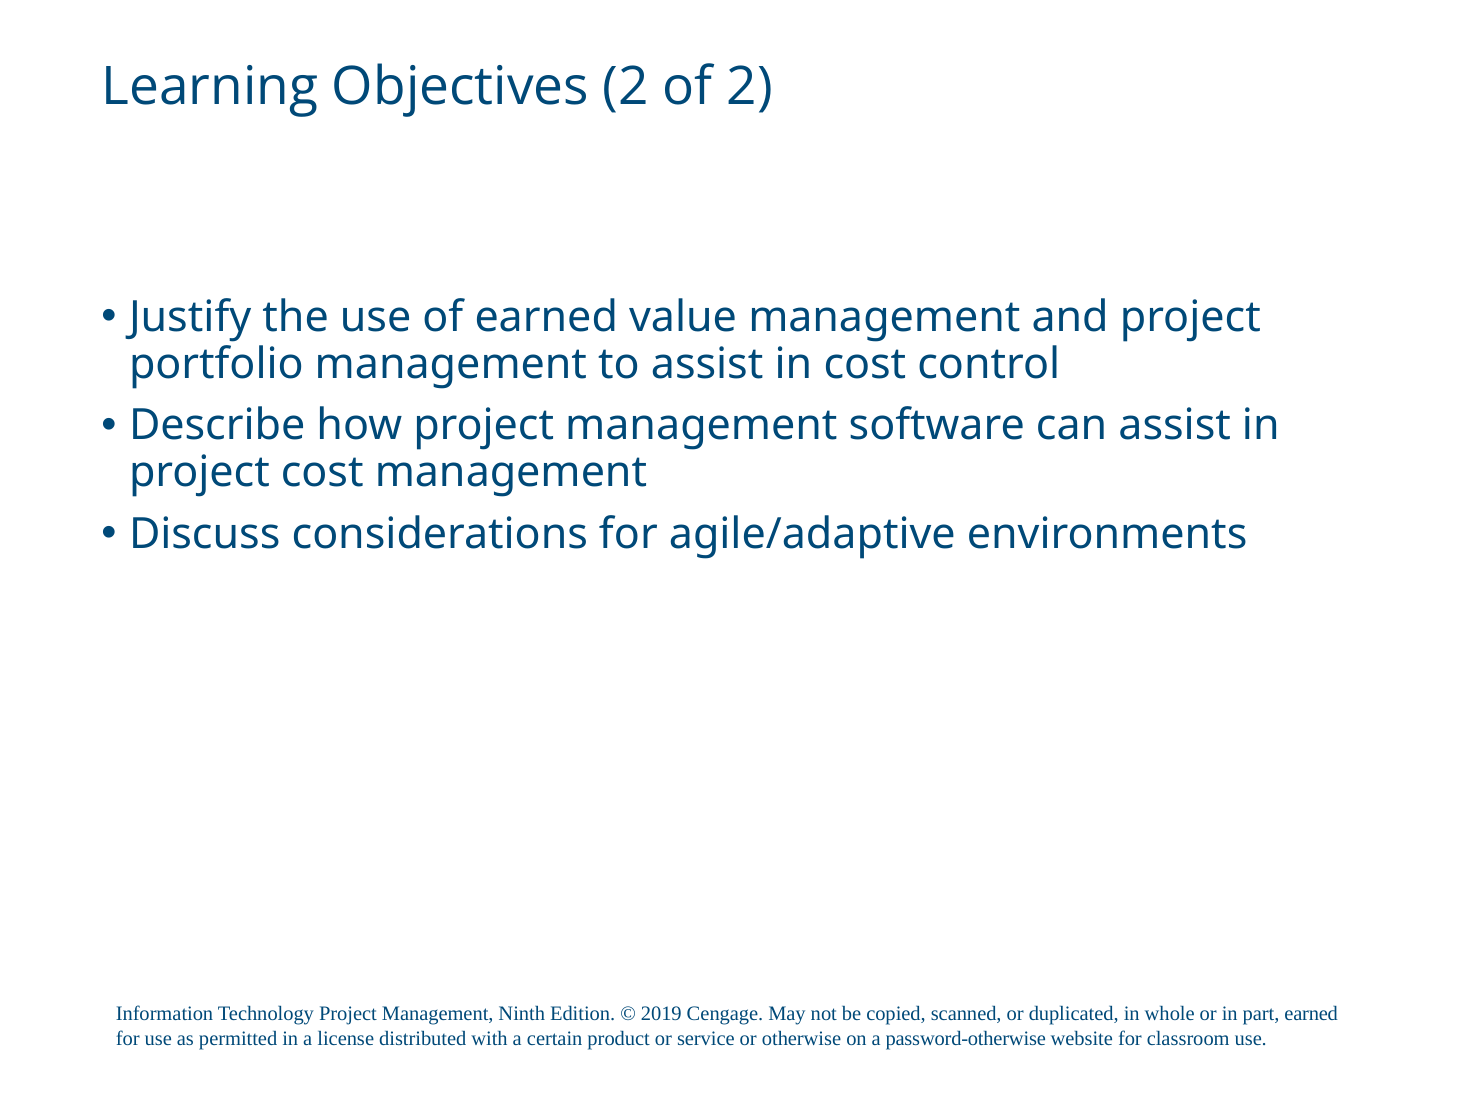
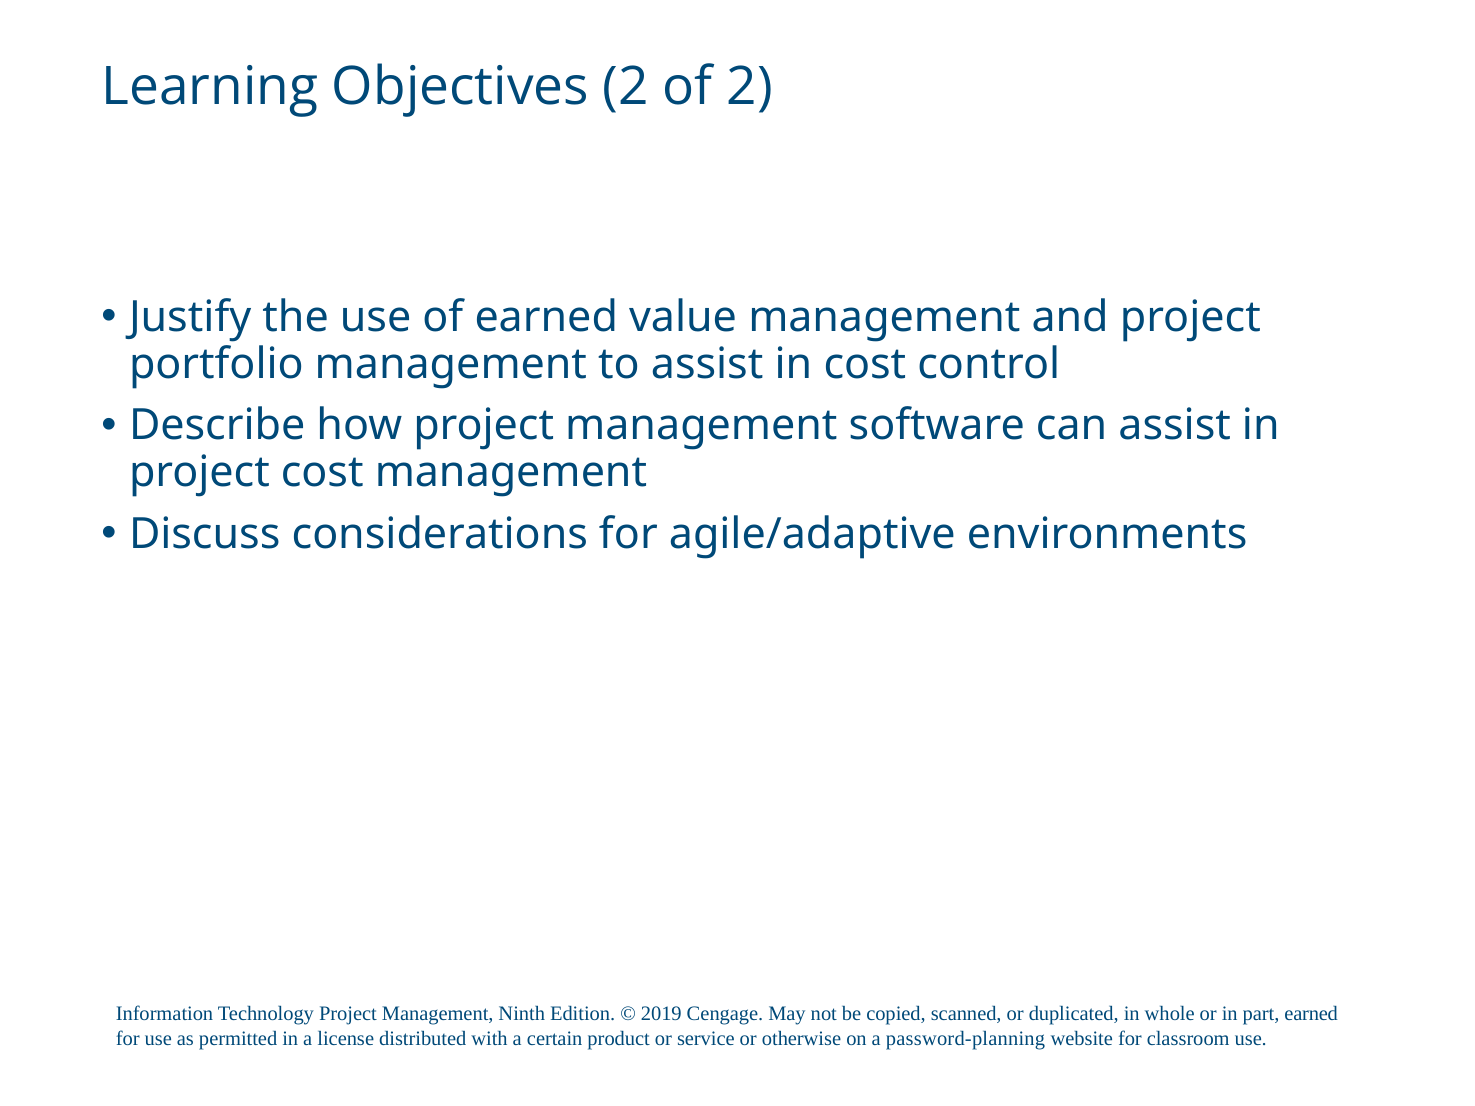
password-otherwise: password-otherwise -> password-planning
